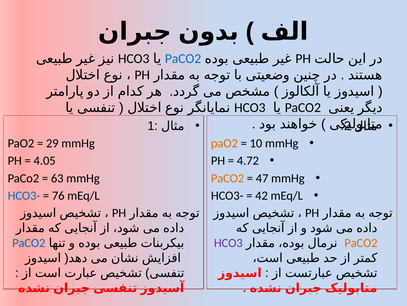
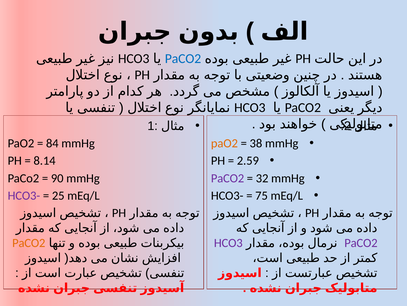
29: 29 -> 84
10: 10 -> 38
4.05: 4.05 -> 8.14
4.72: 4.72 -> 2.59
63: 63 -> 90
PaCO2 at (228, 178) colour: orange -> purple
47: 47 -> 32
HCO3- at (24, 195) colour: blue -> purple
76: 76 -> 25
42: 42 -> 75
PaCO2 at (29, 243) colour: blue -> orange
PaCO2 at (361, 243) colour: orange -> purple
